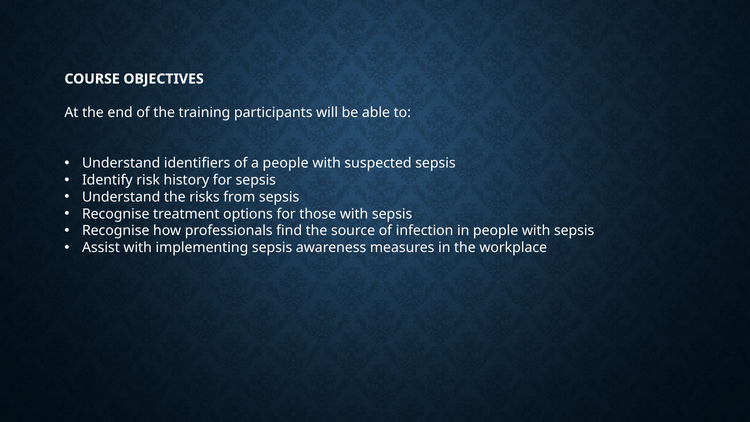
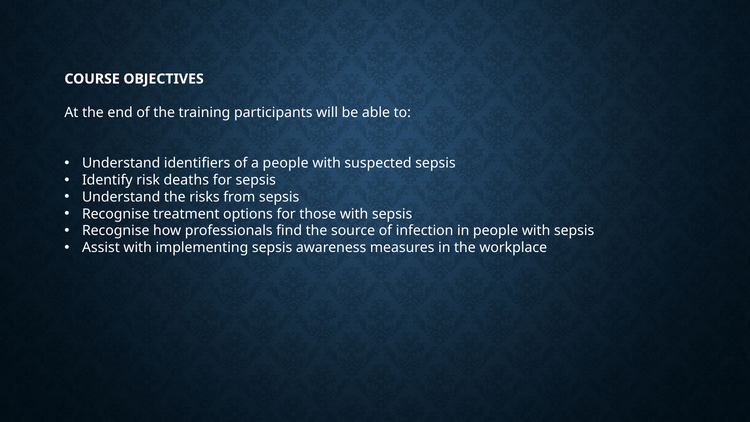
history: history -> deaths
